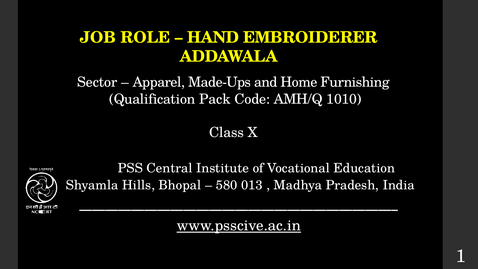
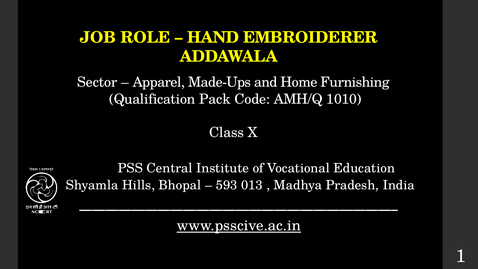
580: 580 -> 593
